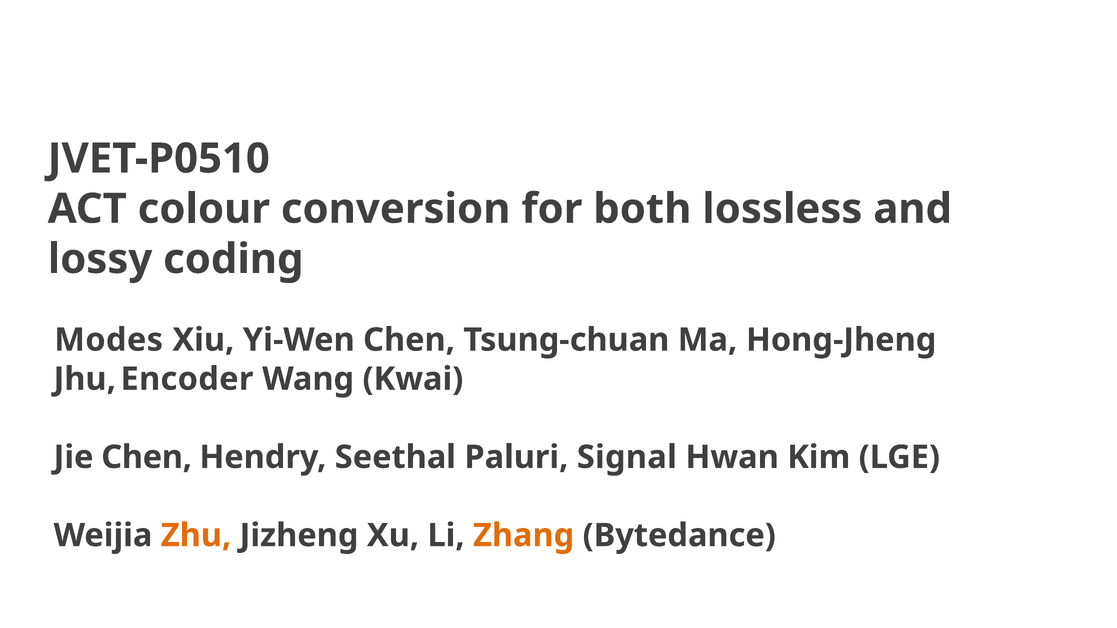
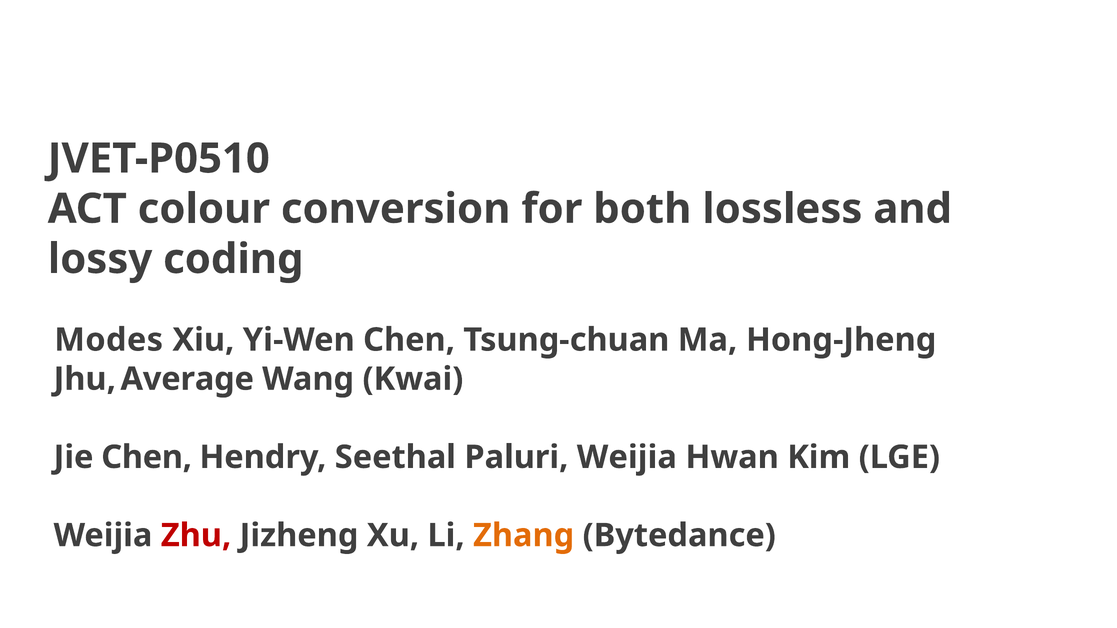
Encoder: Encoder -> Average
Paluri Signal: Signal -> Weijia
Zhu colour: orange -> red
